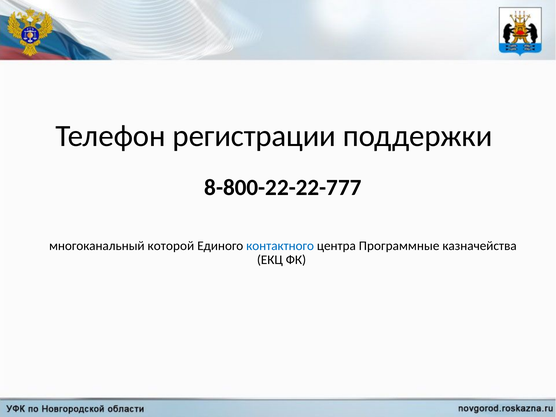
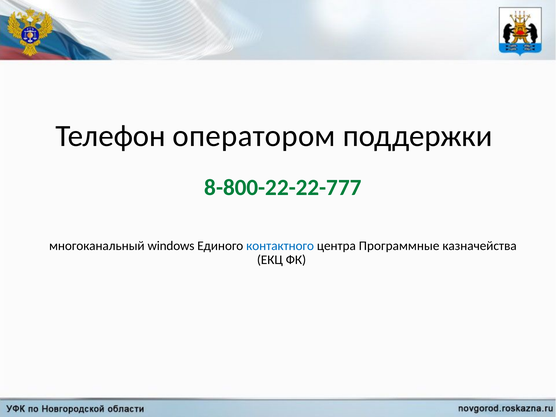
регистрации: регистрации -> оператором
8-800-22-22-777 colour: black -> green
которой: которой -> windows
